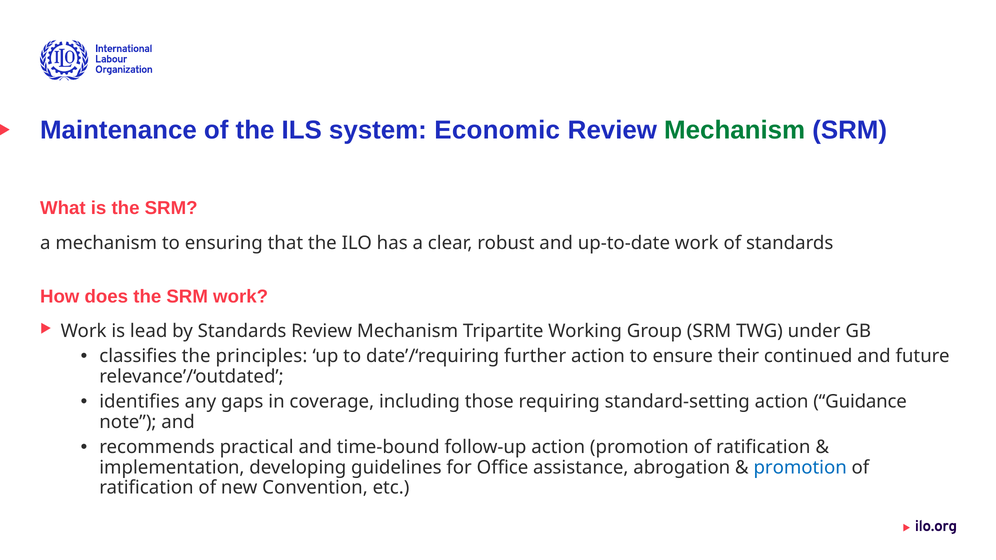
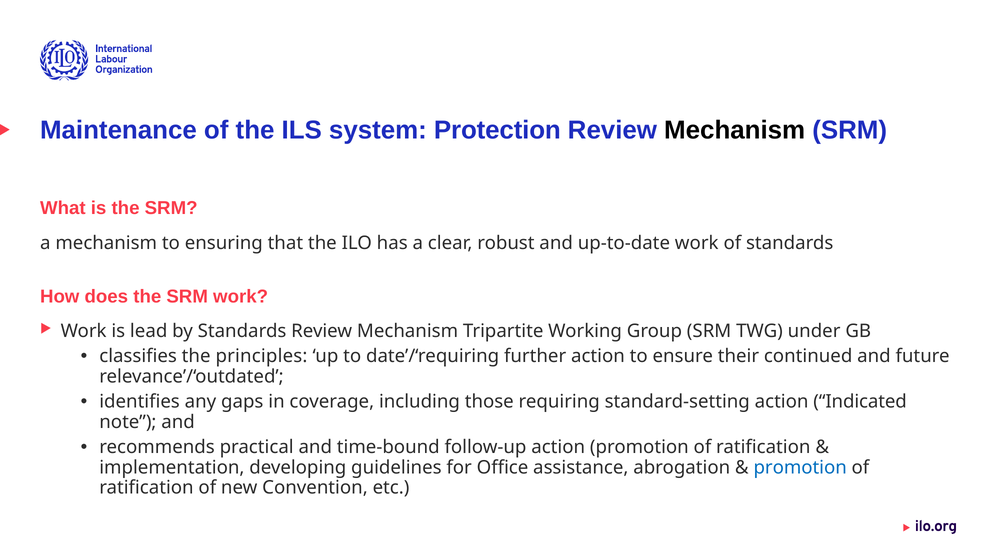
Economic: Economic -> Protection
Mechanism at (735, 130) colour: green -> black
Guidance: Guidance -> Indicated
